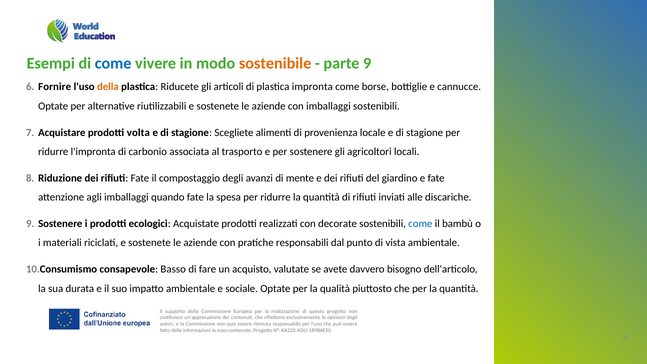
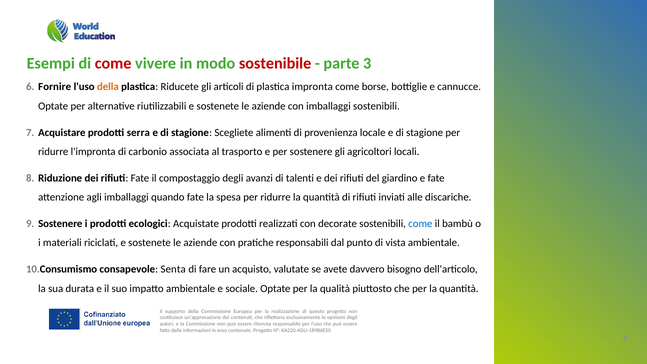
come at (113, 63) colour: blue -> red
sostenibile colour: orange -> red
parte 9: 9 -> 3
volta: volta -> serra
mente: mente -> talenti
Basso: Basso -> Senta
